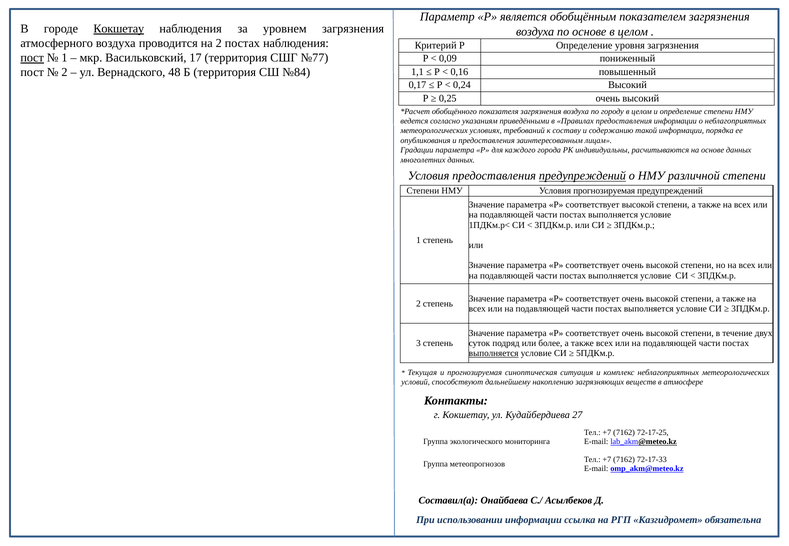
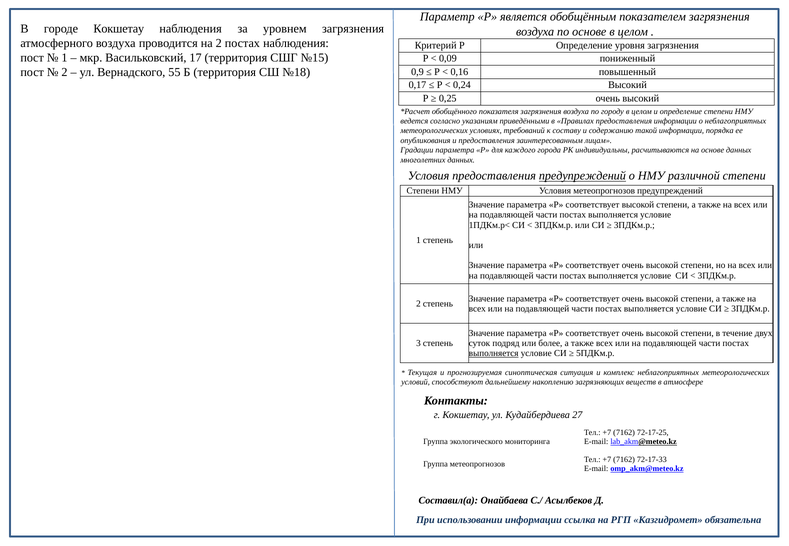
Кокшетау at (119, 29) underline: present -> none
пост at (32, 58) underline: present -> none
№77: №77 -> №15
48: 48 -> 55
№84: №84 -> №18
1,1: 1,1 -> 0,9
Условия прогнозируемая: прогнозируемая -> метеопрогнозов
